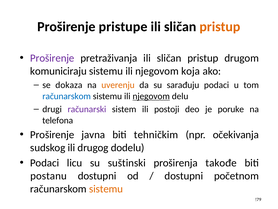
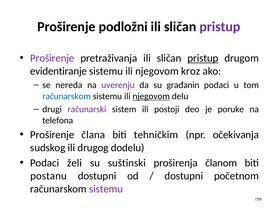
pristupe: pristupe -> podložni
pristup at (220, 27) colour: orange -> purple
pristup at (203, 58) underline: none -> present
komuniciraju: komuniciraju -> evidentiranje
koja: koja -> kroz
dokaza: dokaza -> nereda
uverenju colour: orange -> purple
sarađuju: sarađuju -> građanin
javna: javna -> člana
licu: licu -> želi
takođe: takođe -> članom
sistemu at (106, 188) colour: orange -> purple
